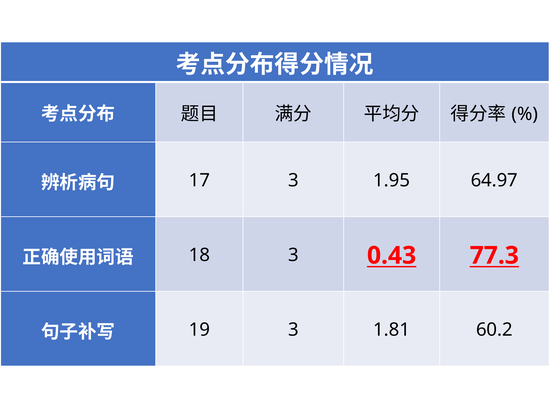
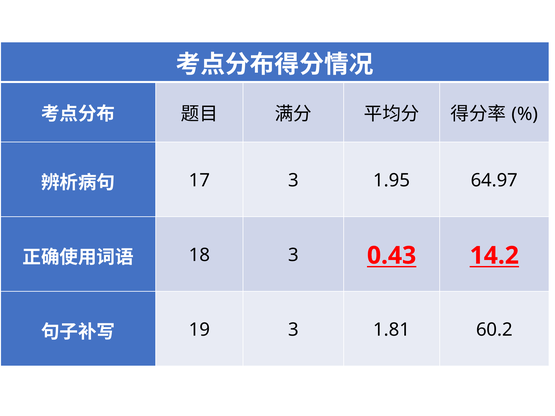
77.3: 77.3 -> 14.2
